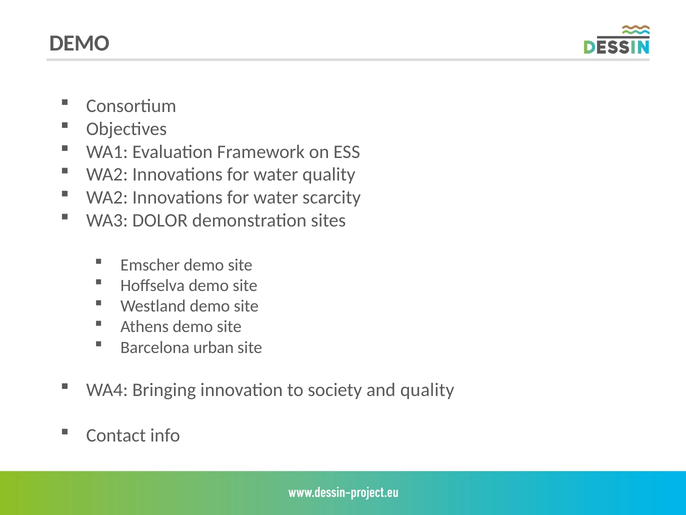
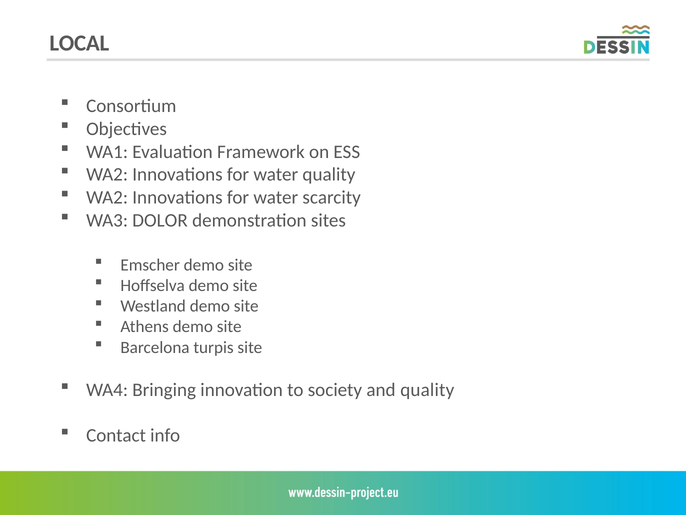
DEMO at (79, 43): DEMO -> LOCAL
urban: urban -> turpis
